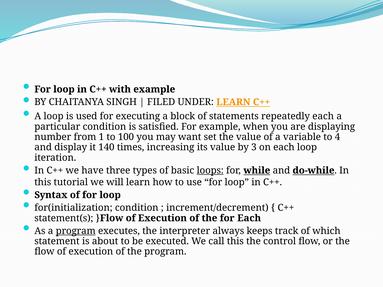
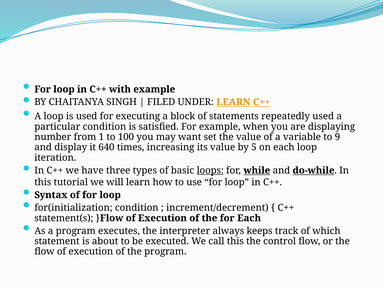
repeatedly each: each -> used
4: 4 -> 9
140: 140 -> 640
3: 3 -> 5
program at (76, 231) underline: present -> none
